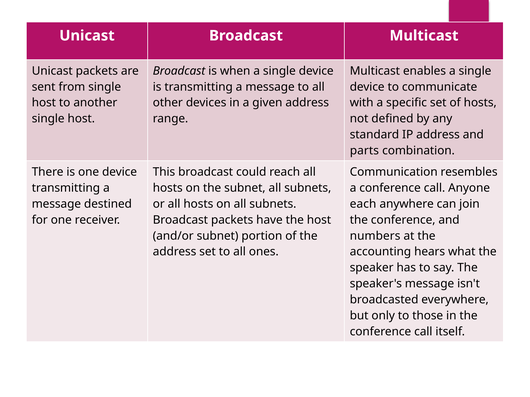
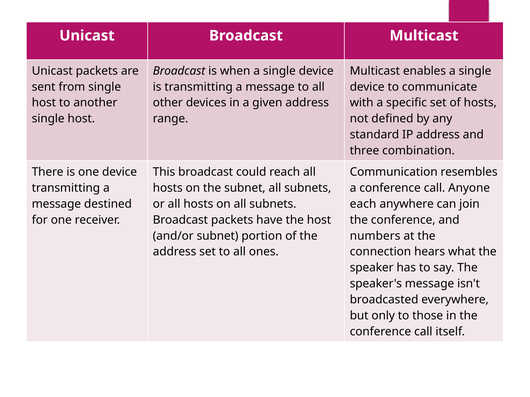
parts: parts -> three
accounting: accounting -> connection
